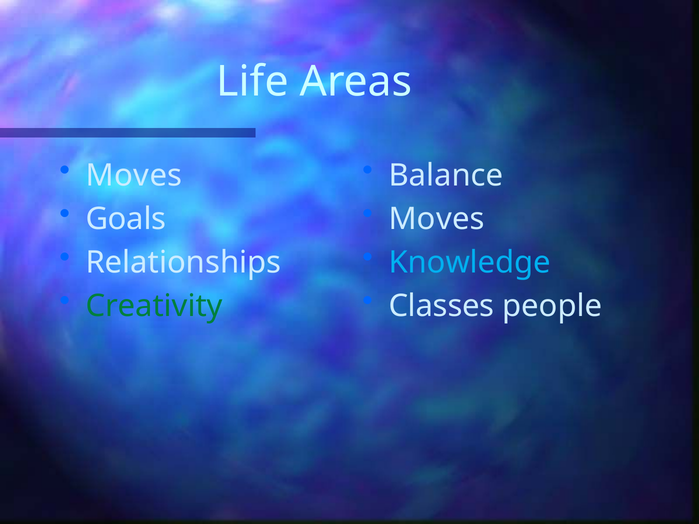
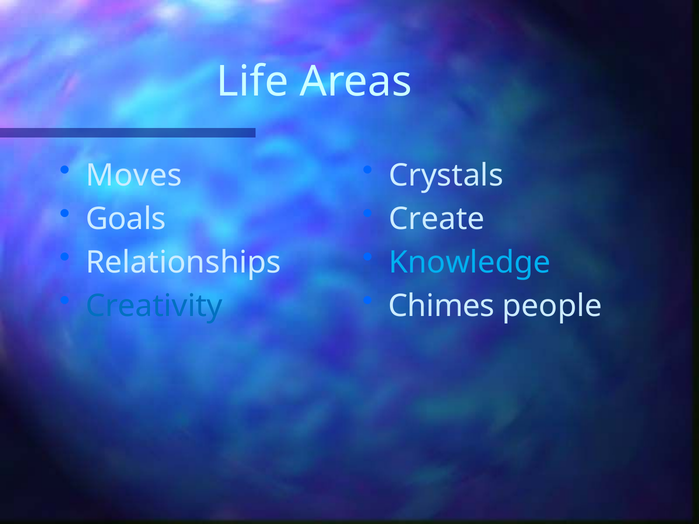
Balance: Balance -> Crystals
Moves at (437, 219): Moves -> Create
Creativity colour: green -> blue
Classes: Classes -> Chimes
